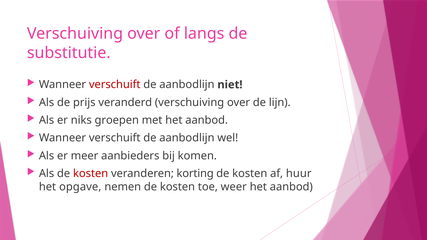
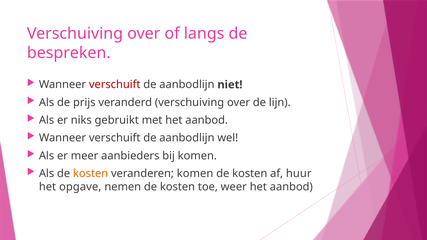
substitutie: substitutie -> bespreken
groepen: groepen -> gebruikt
kosten at (91, 174) colour: red -> orange
veranderen korting: korting -> komen
